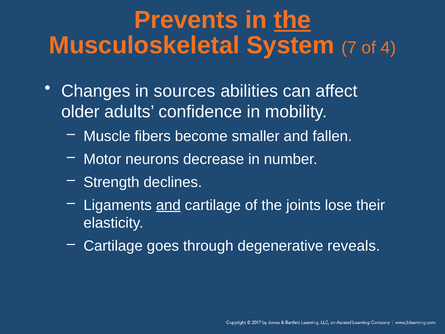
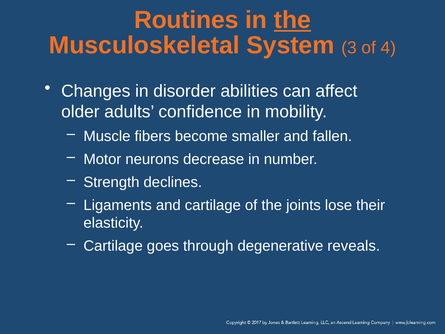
Prevents: Prevents -> Routines
7: 7 -> 3
sources: sources -> disorder
and at (168, 205) underline: present -> none
